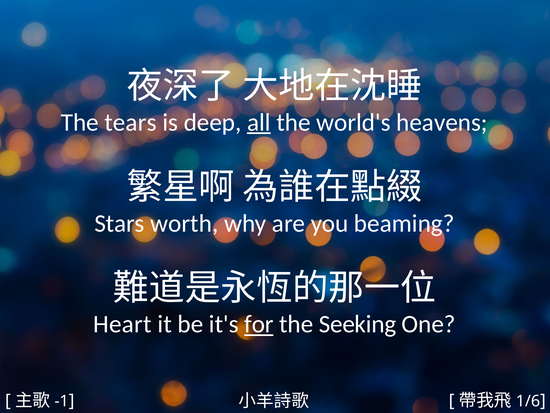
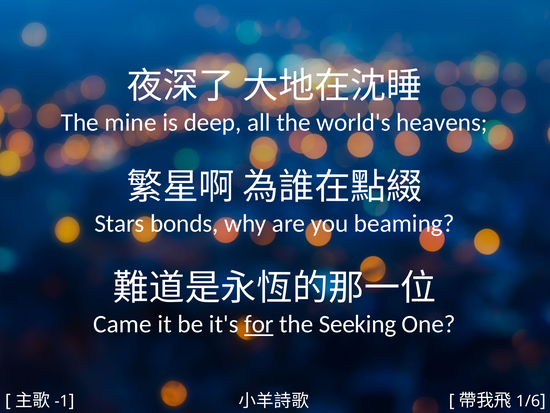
tears: tears -> mine
all underline: present -> none
worth: worth -> bonds
Heart: Heart -> Came
